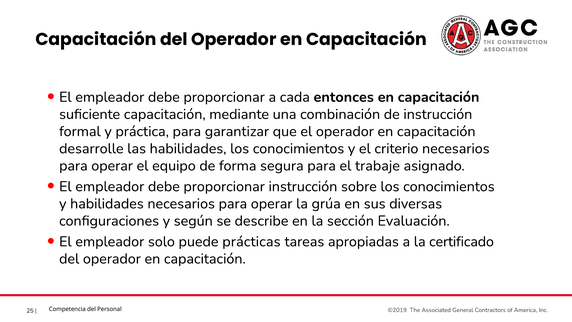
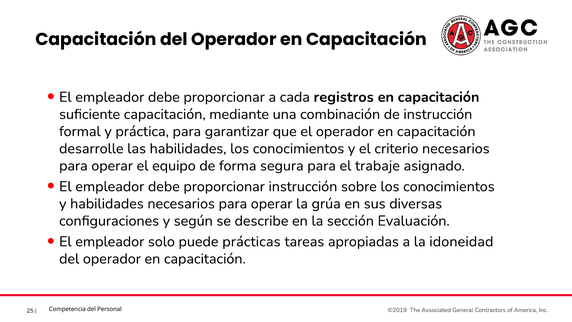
entonces: entonces -> registros
certificado: certificado -> idoneidad
